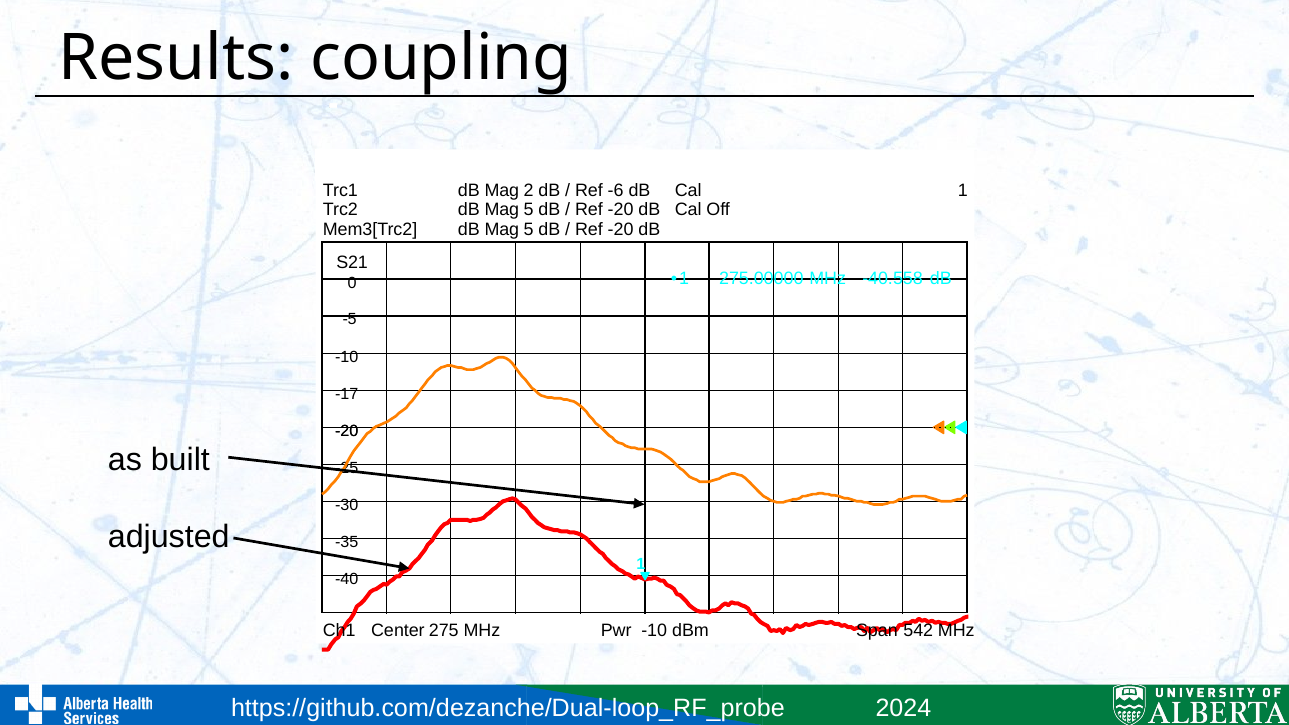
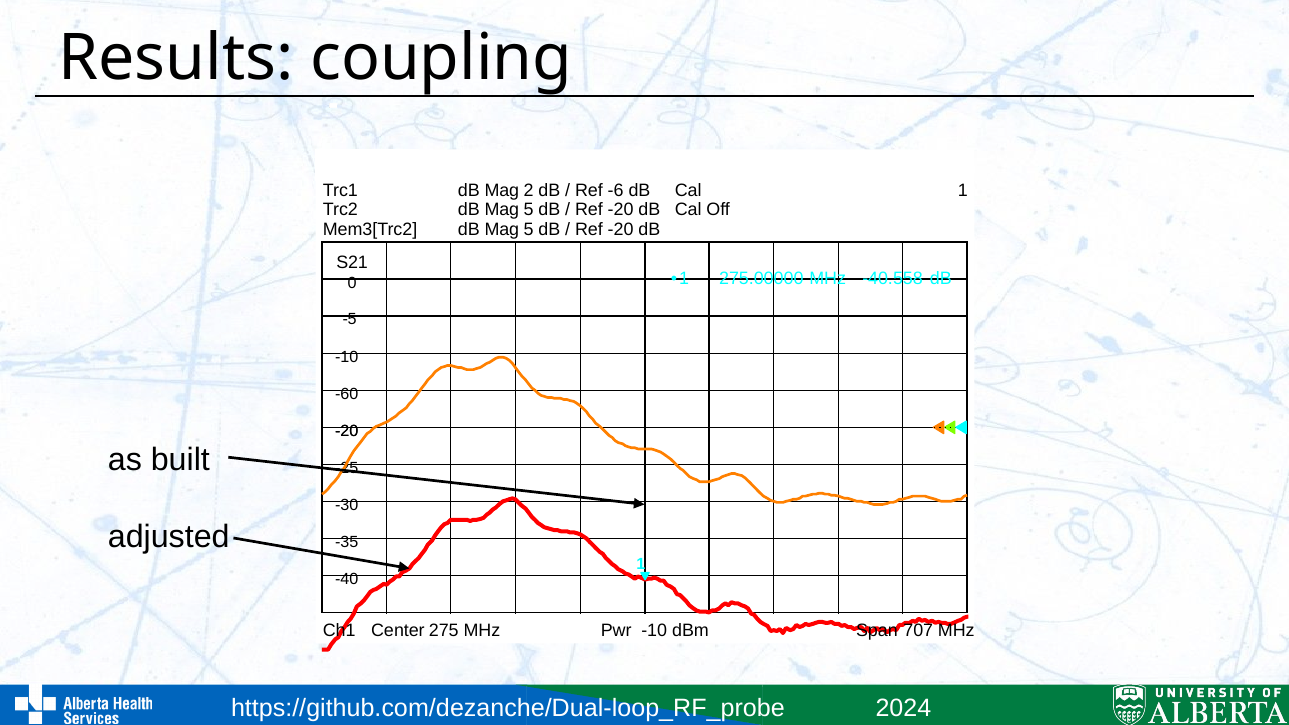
-17: -17 -> -60
542: 542 -> 707
